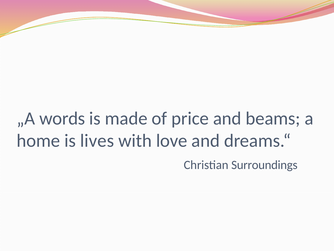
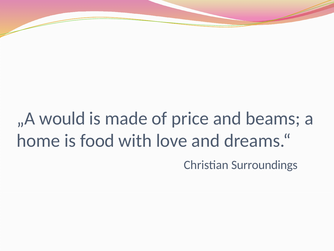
words: words -> would
lives: lives -> food
